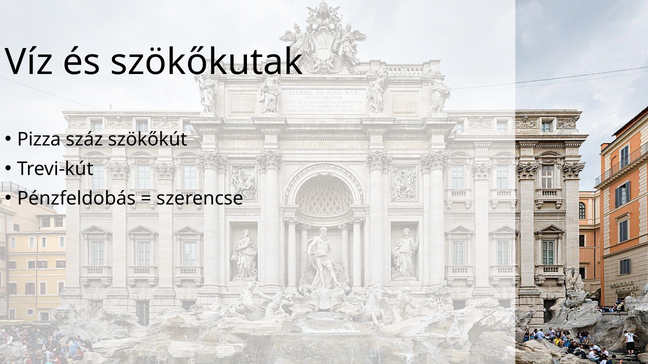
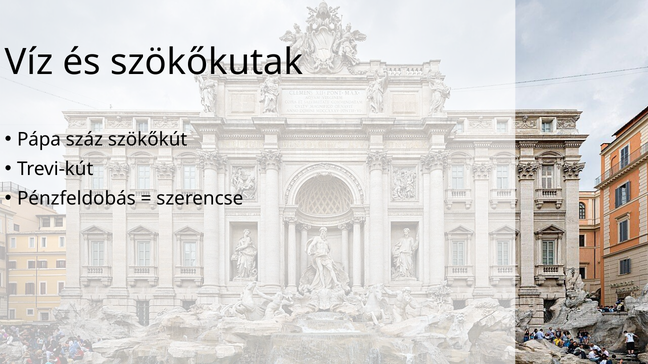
Pizza: Pizza -> Pápa
